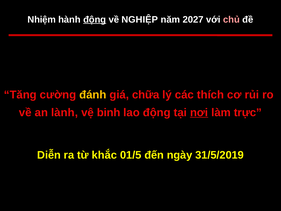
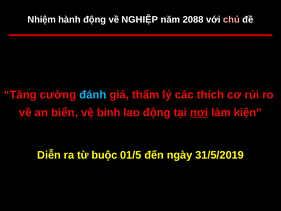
động at (95, 20) underline: present -> none
2027: 2027 -> 2088
đánh colour: yellow -> light blue
chữa: chữa -> thẩm
lành: lành -> biển
trực: trực -> kiện
khắc: khắc -> buộc
